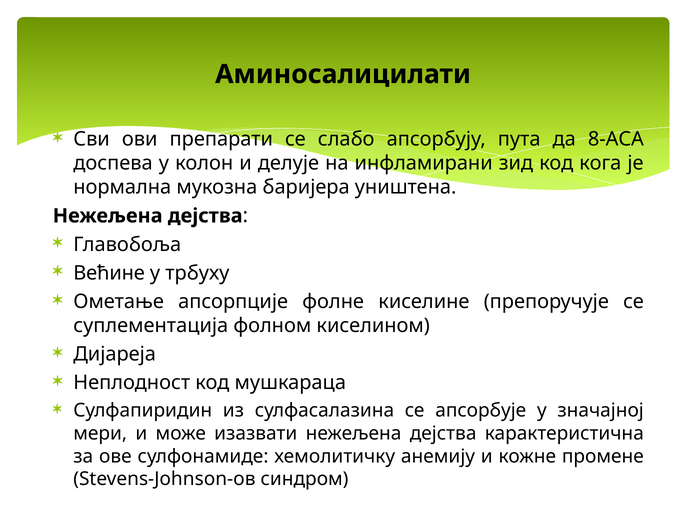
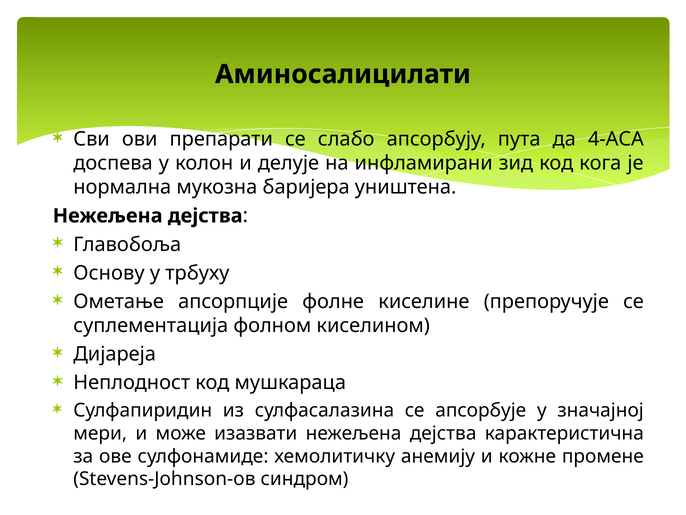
8-АСА: 8-АСА -> 4-АСА
Већине: Већине -> Основу
